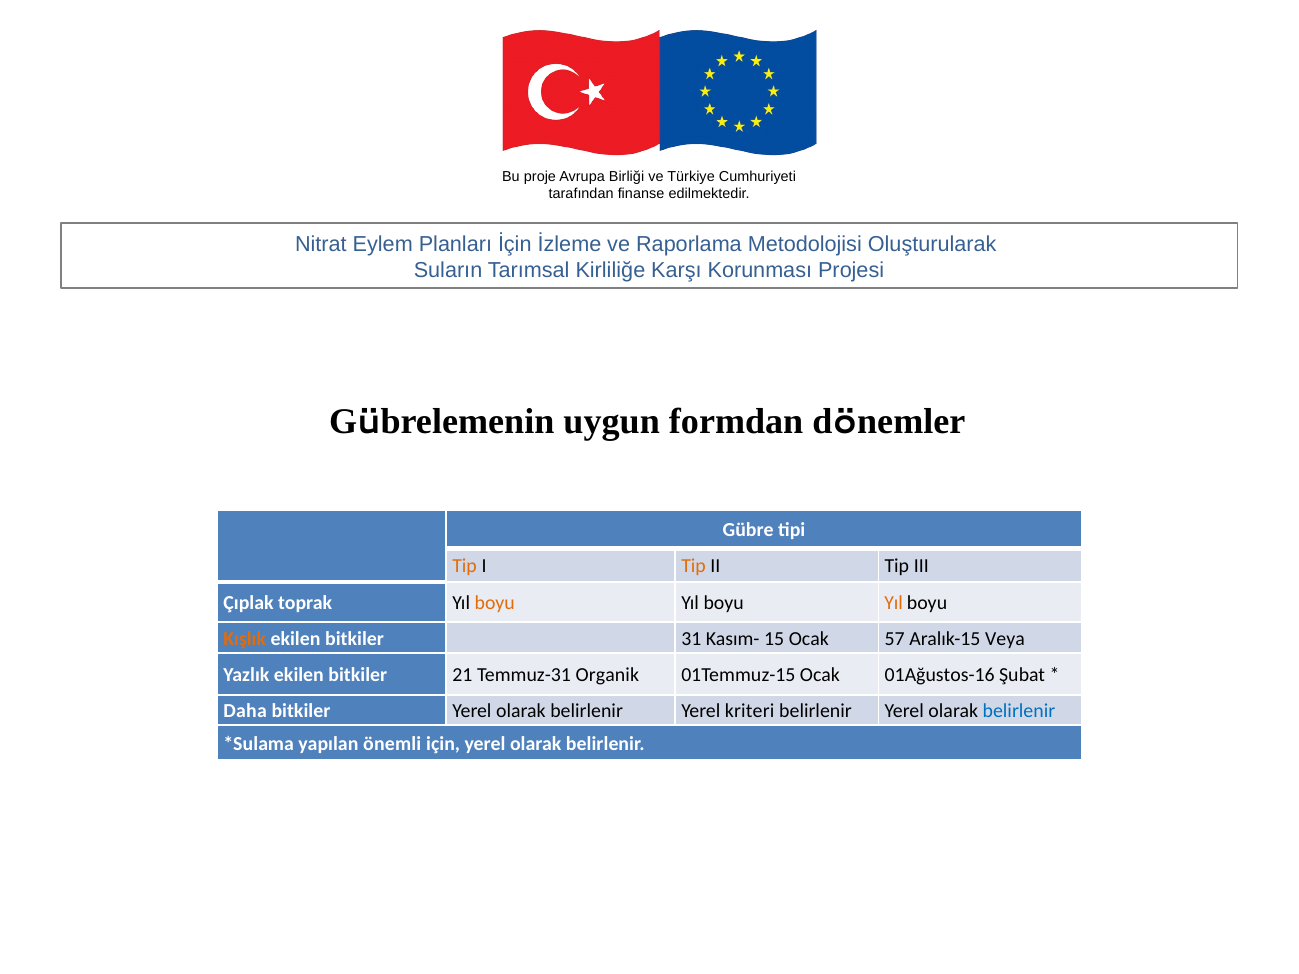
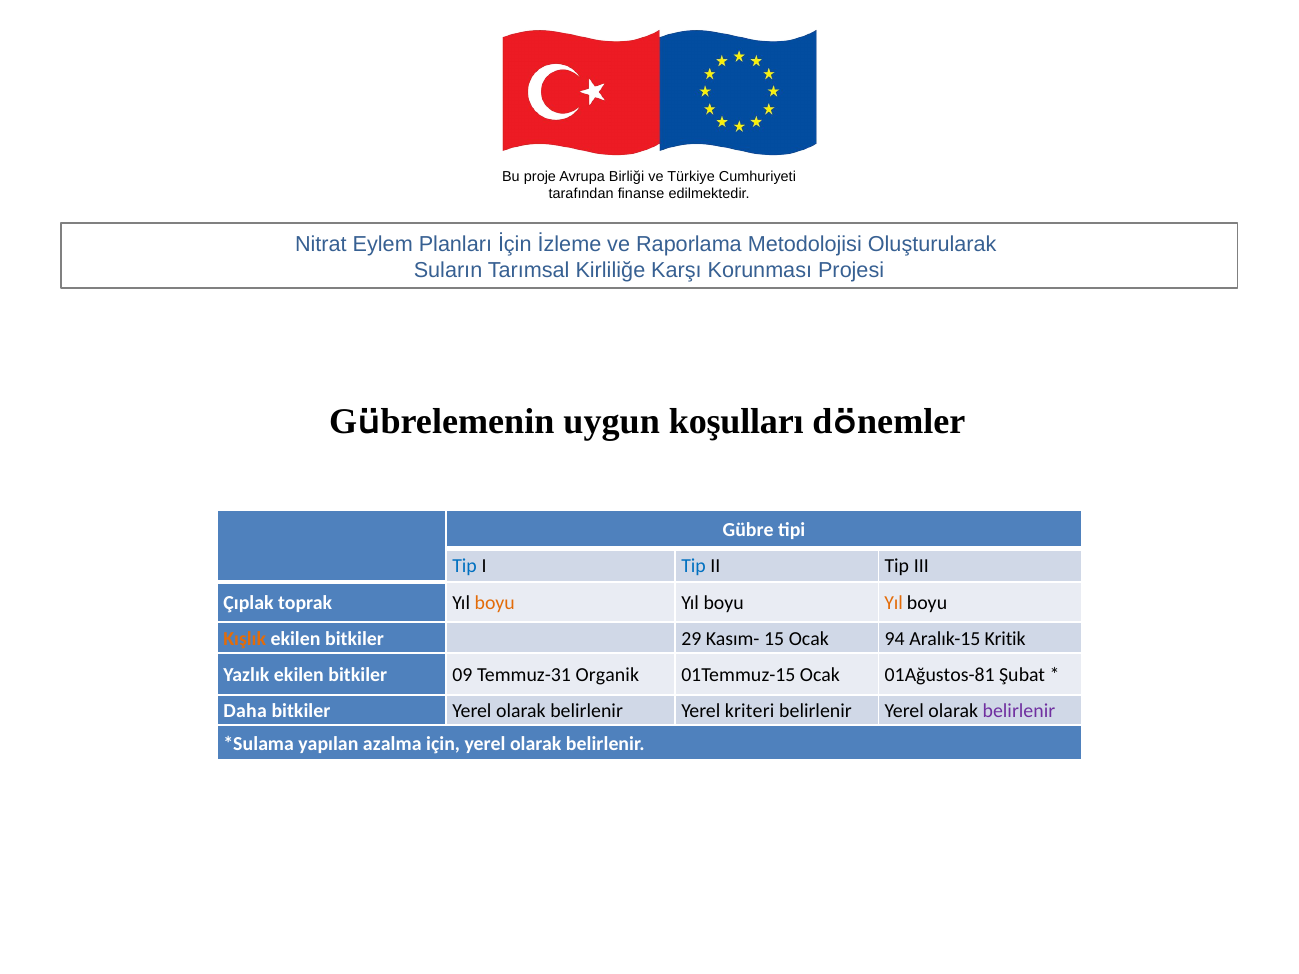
formdan: formdan -> koşulları
Tip at (465, 566) colour: orange -> blue
Tip at (694, 566) colour: orange -> blue
31: 31 -> 29
57: 57 -> 94
Veya: Veya -> Kritik
21: 21 -> 09
01Ağustos-16: 01Ağustos-16 -> 01Ağustos-81
belirlenir at (1019, 711) colour: blue -> purple
önemli: önemli -> azalma
